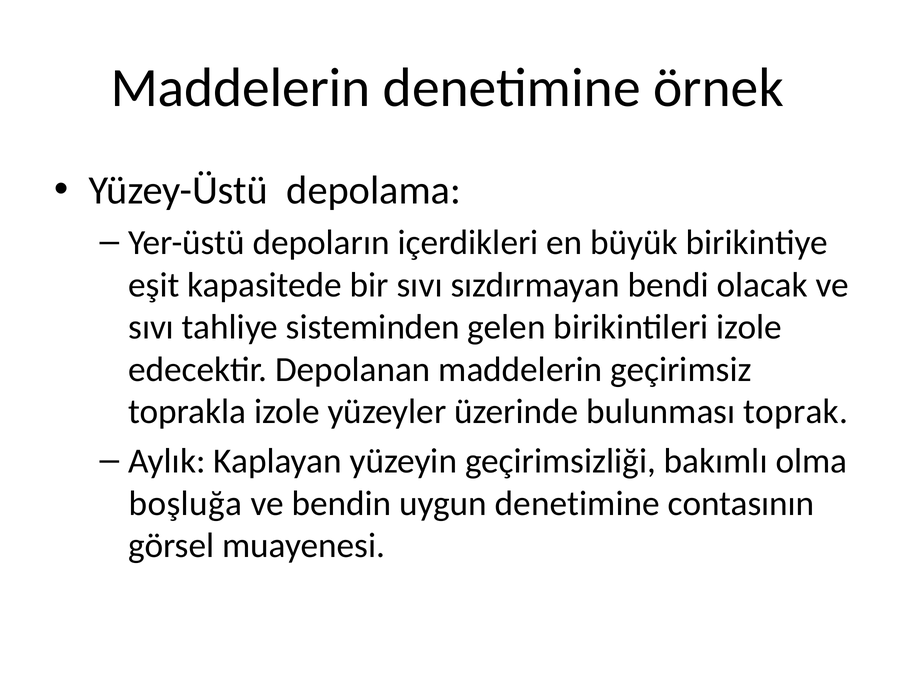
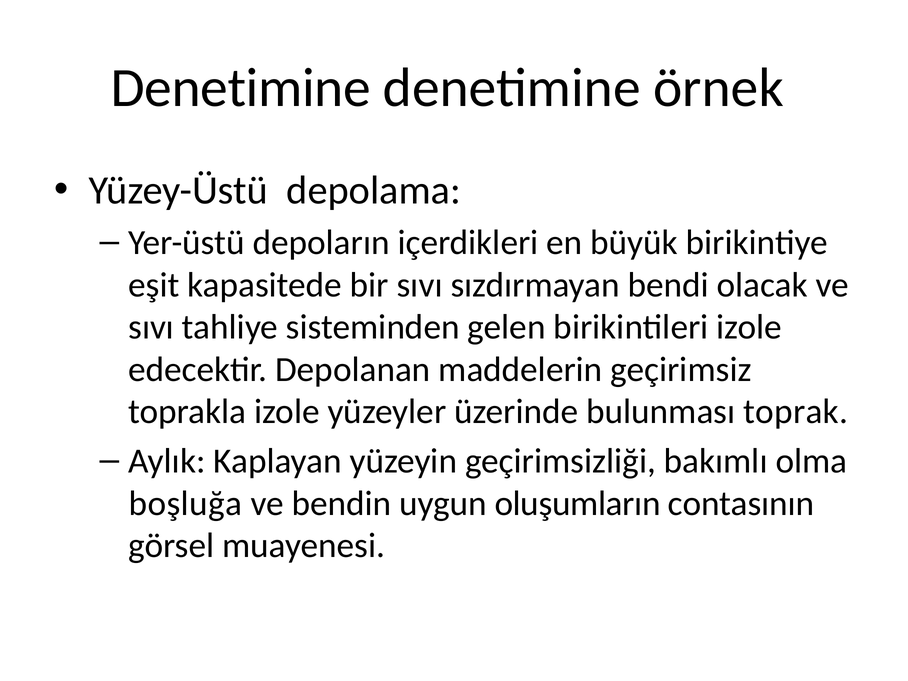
Maddelerin at (241, 88): Maddelerin -> Denetimine
uygun denetimine: denetimine -> oluşumların
